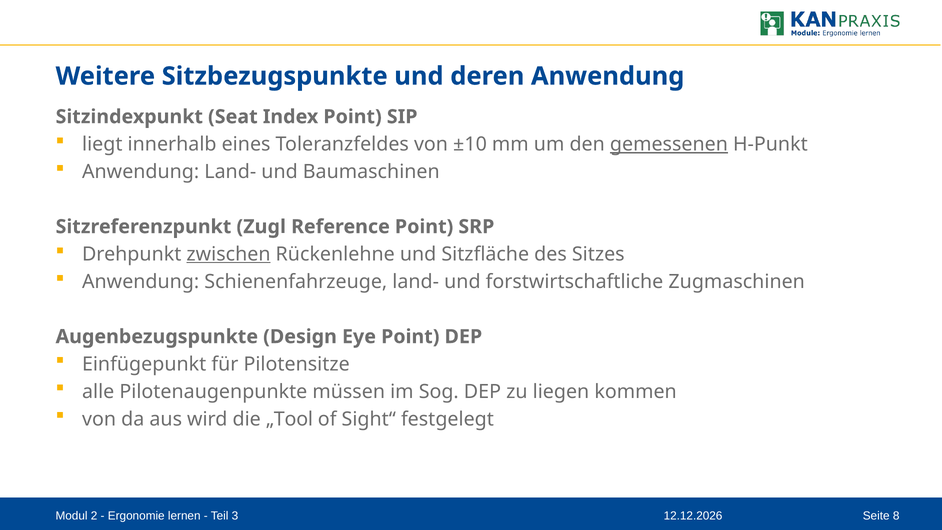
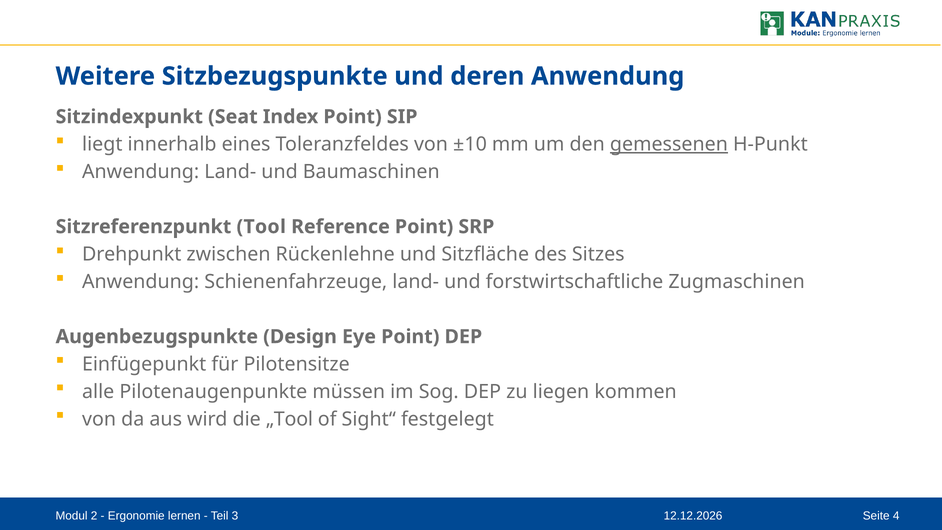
Zugl: Zugl -> Tool
zwischen underline: present -> none
8: 8 -> 4
